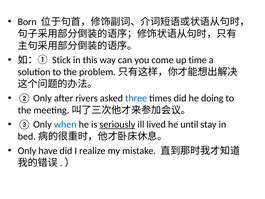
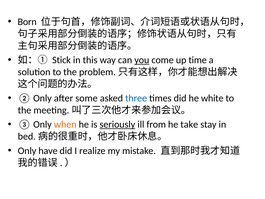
you underline: none -> present
rivers: rivers -> some
doing: doing -> white
when colour: blue -> orange
lived: lived -> from
until: until -> take
